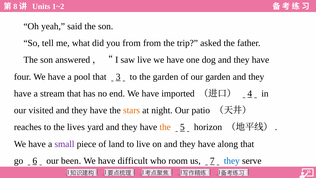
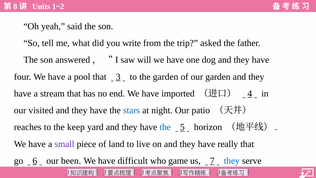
you from: from -> write
saw live: live -> will
stars colour: orange -> blue
lives: lives -> keep
the at (165, 127) colour: orange -> blue
along: along -> really
room: room -> game
